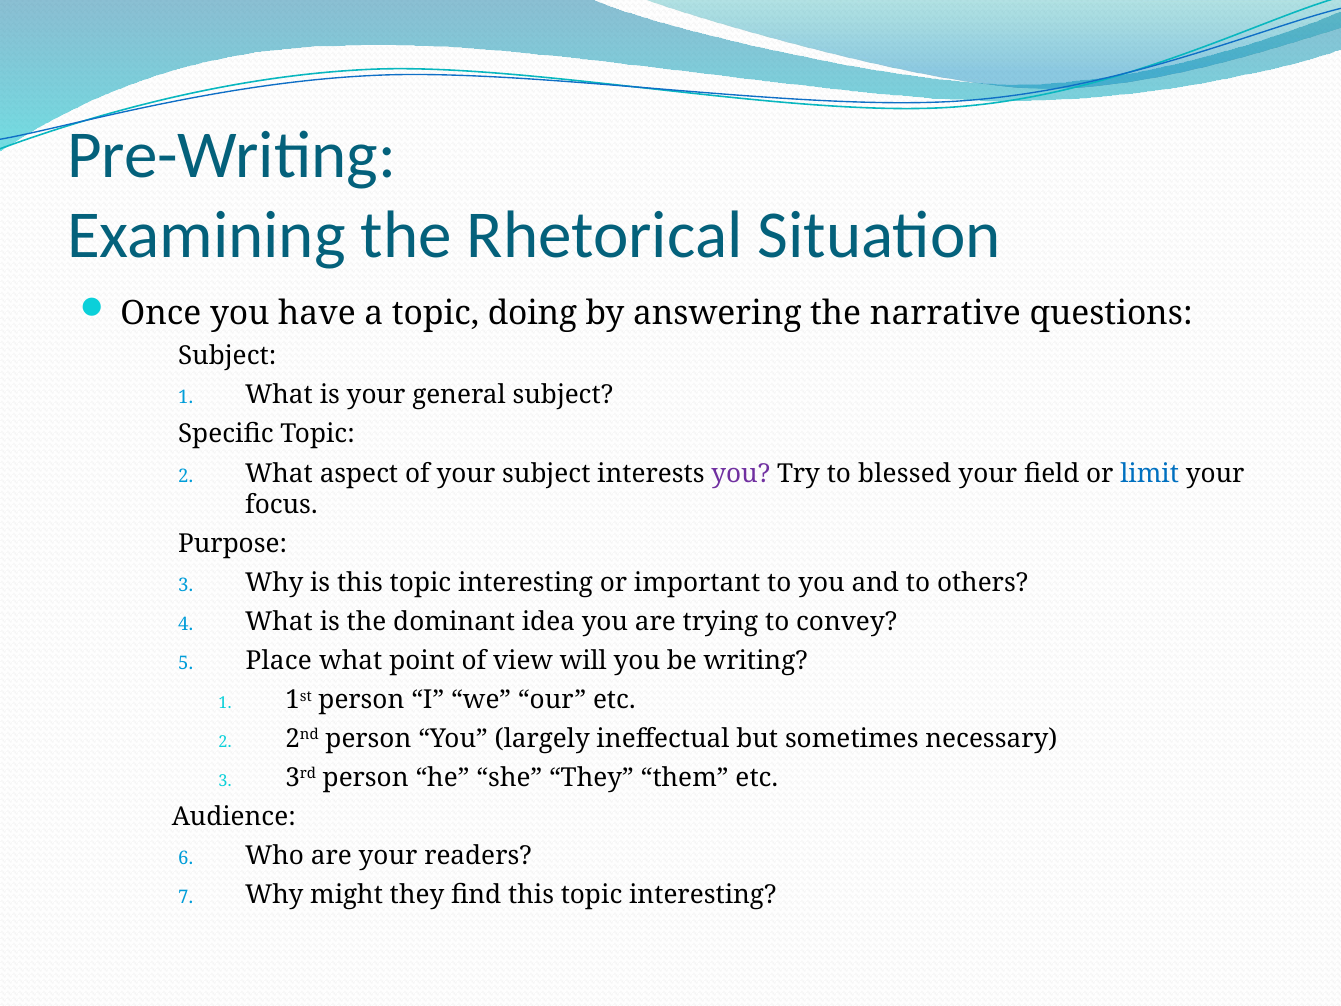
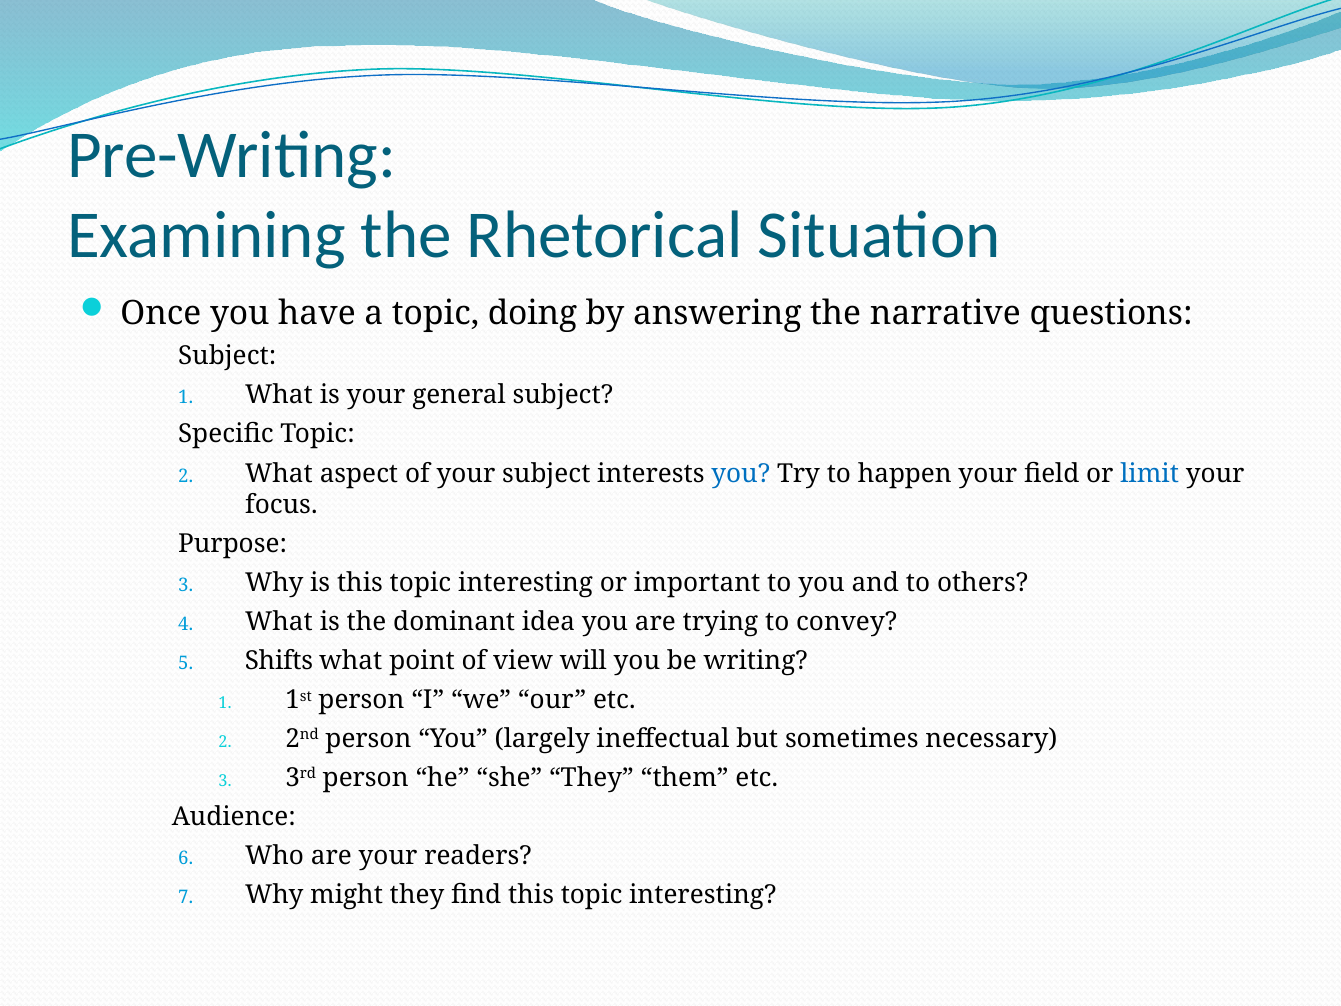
you at (741, 473) colour: purple -> blue
blessed: blessed -> happen
Place: Place -> Shifts
